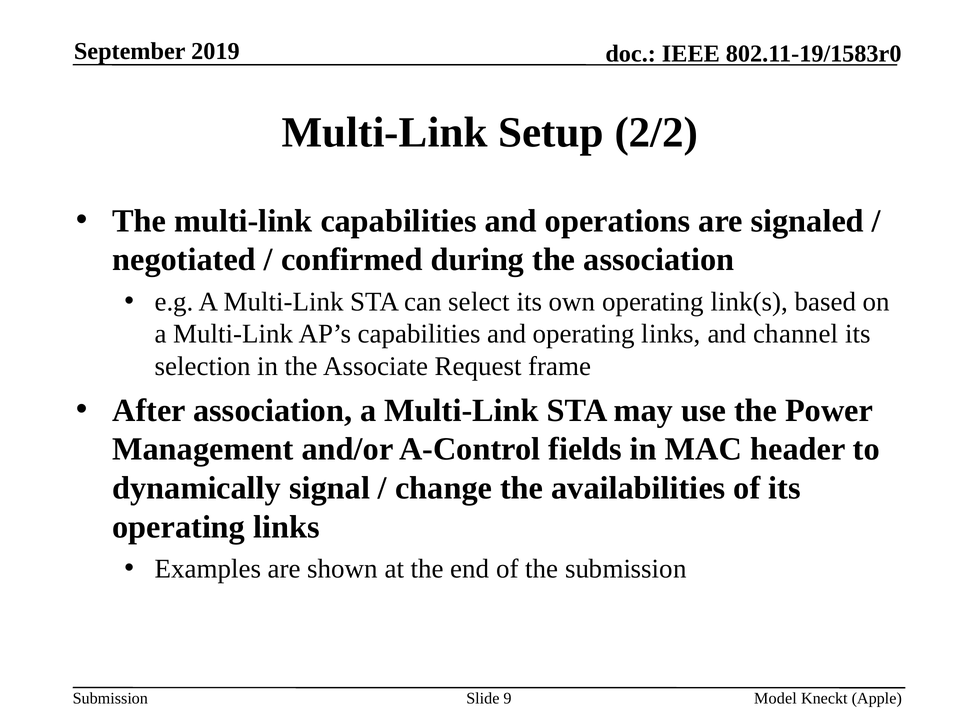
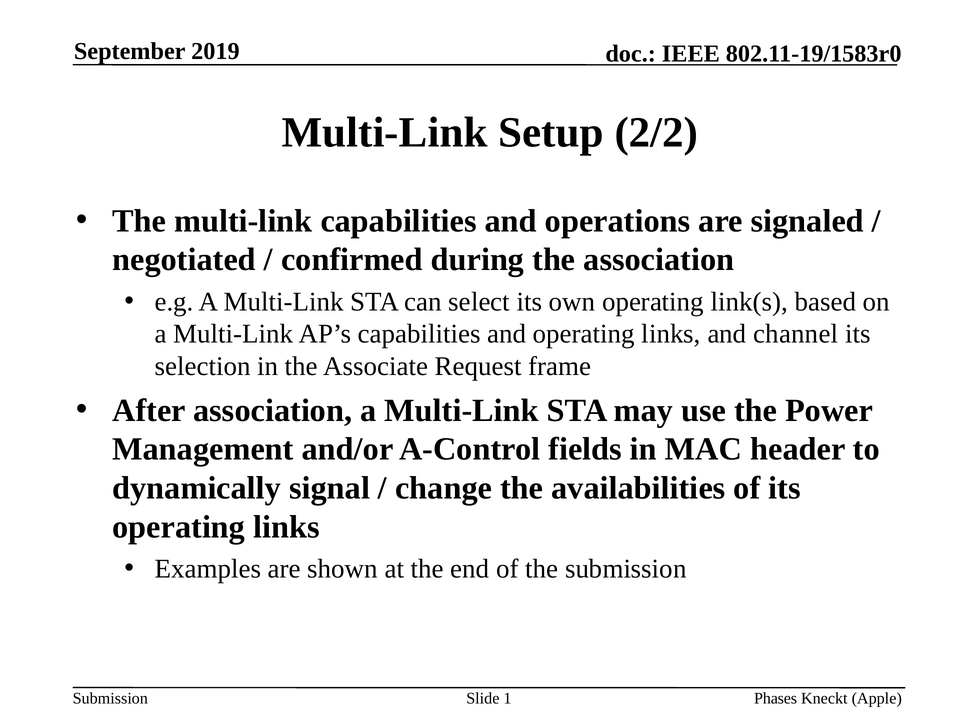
9: 9 -> 1
Model: Model -> Phases
